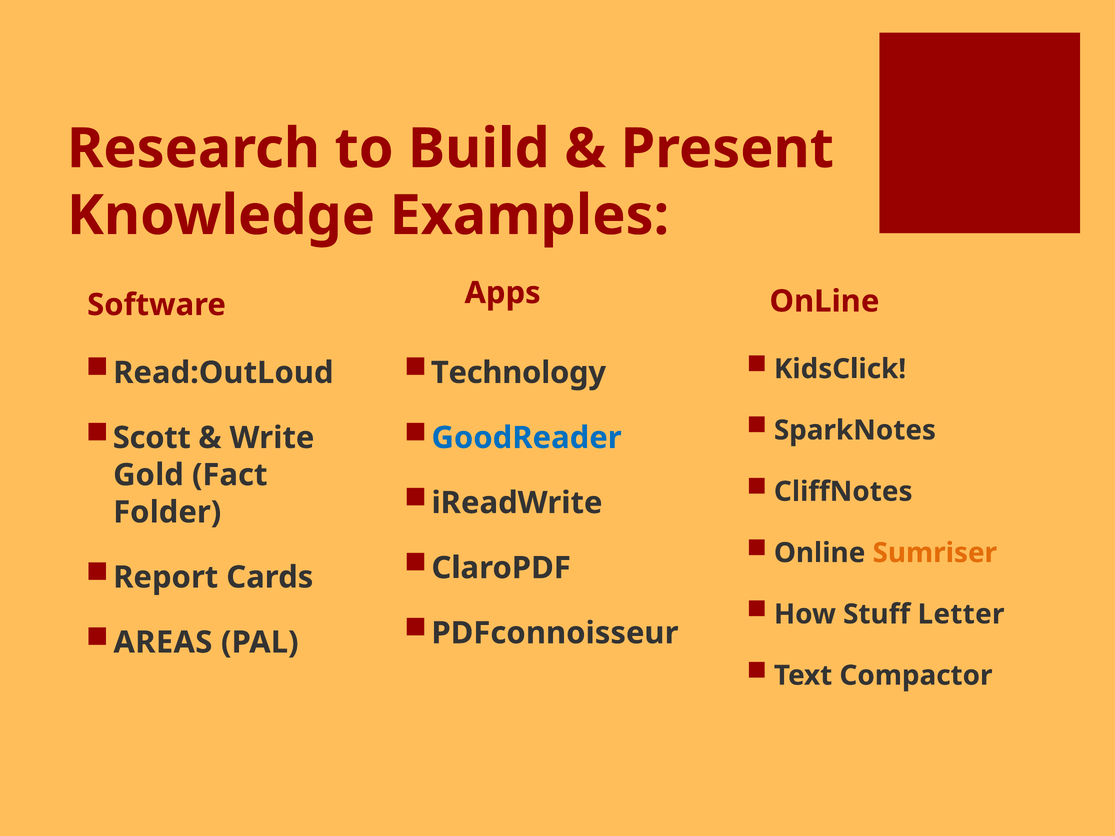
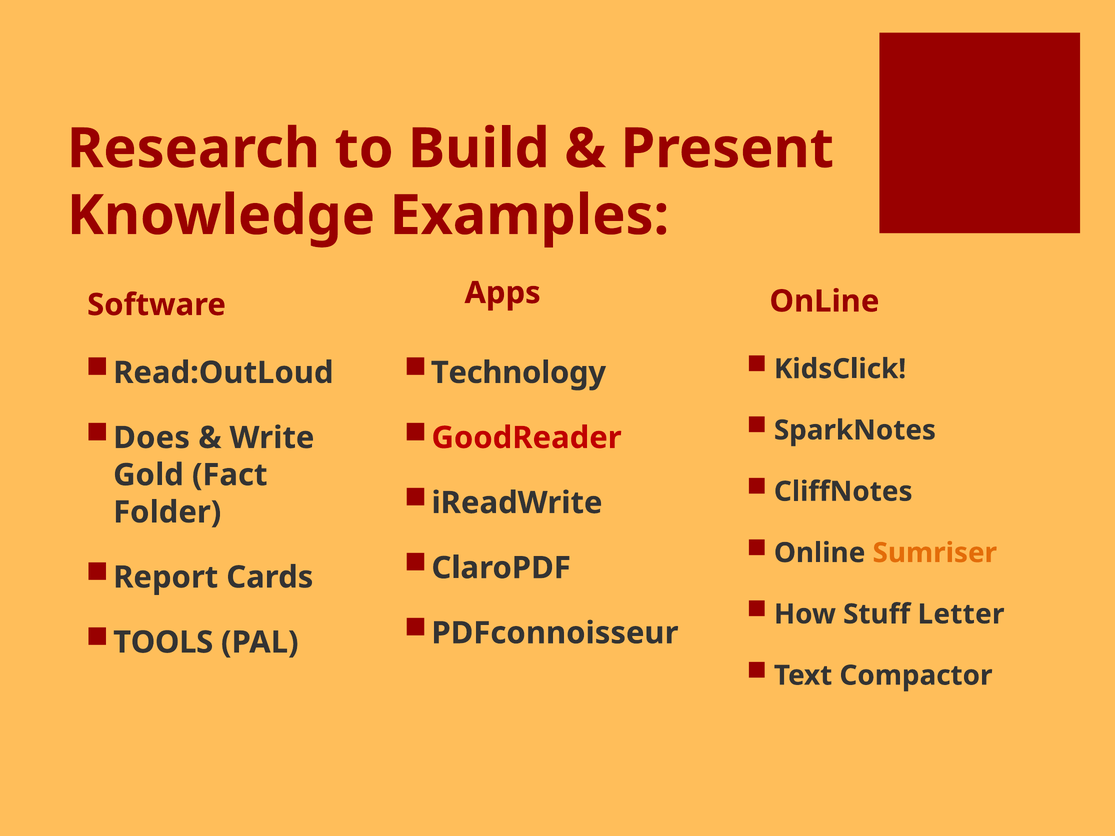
Scott: Scott -> Does
GoodReader colour: blue -> red
AREAS: AREAS -> TOOLS
